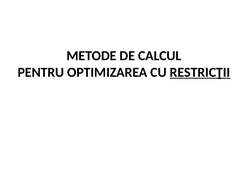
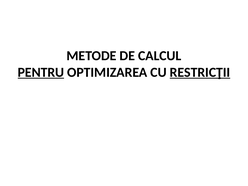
PENTRU underline: none -> present
